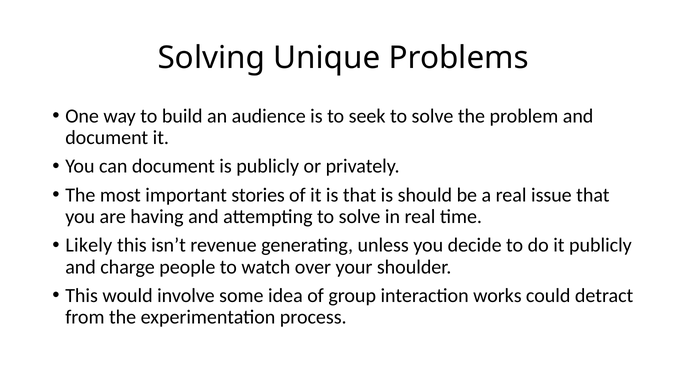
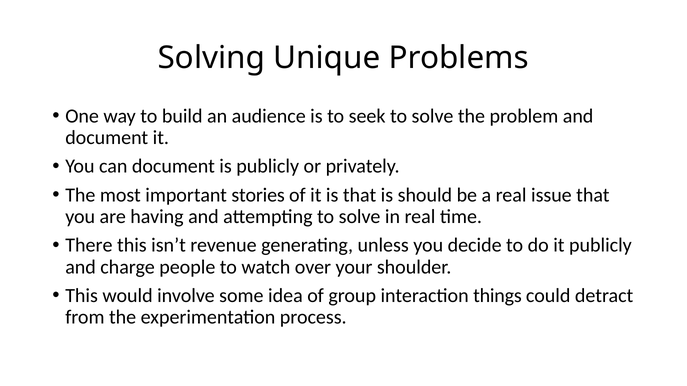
Likely: Likely -> There
works: works -> things
